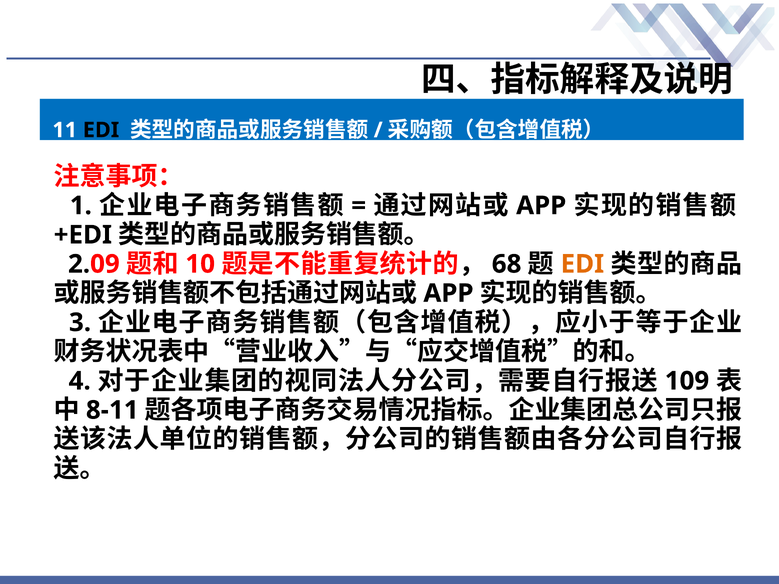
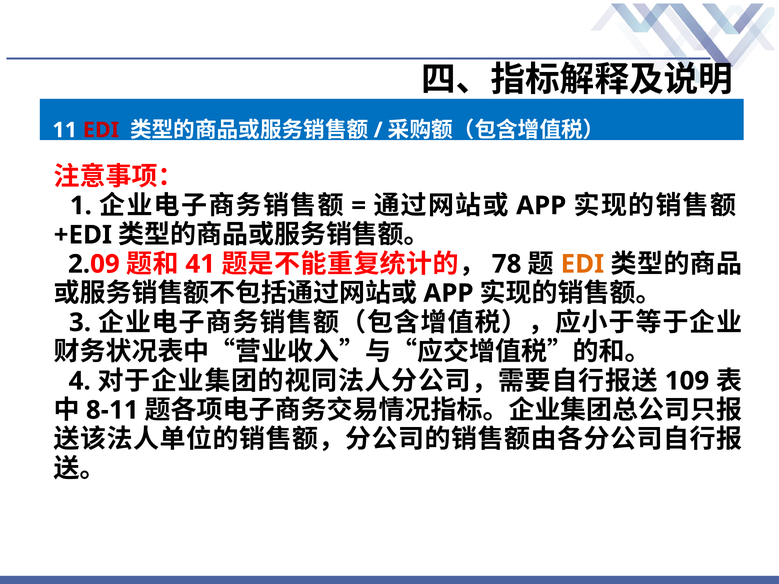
EDI at (101, 130) colour: black -> red
10: 10 -> 41
68: 68 -> 78
